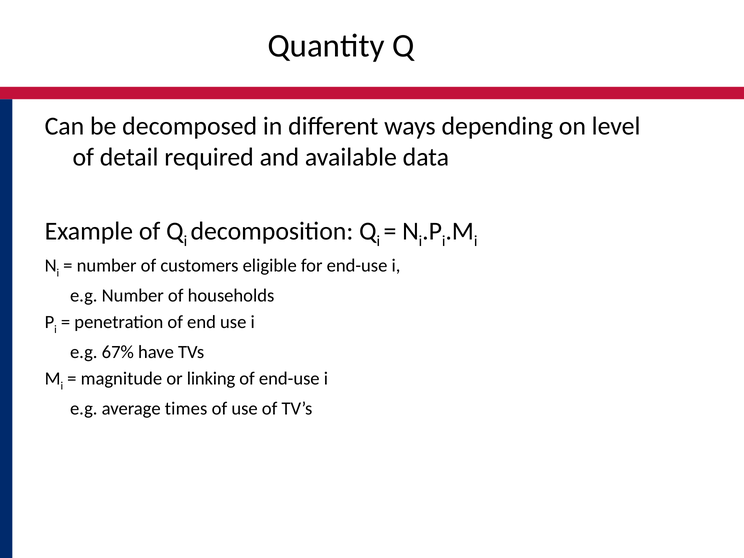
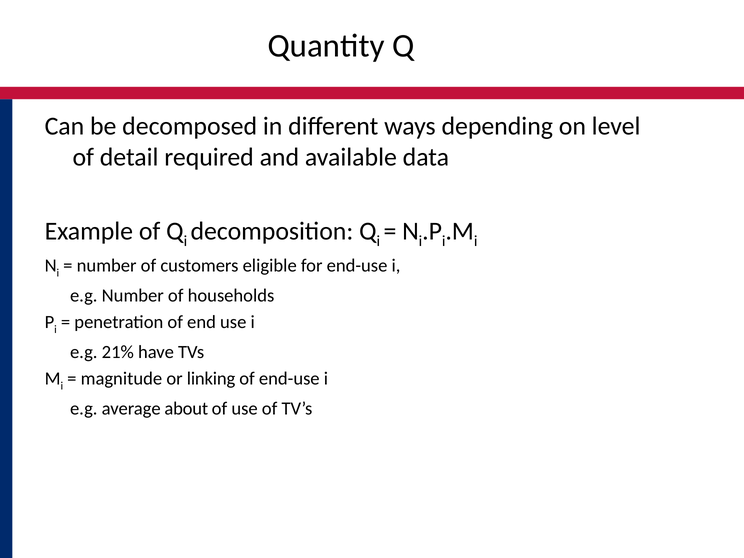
67%: 67% -> 21%
times: times -> about
